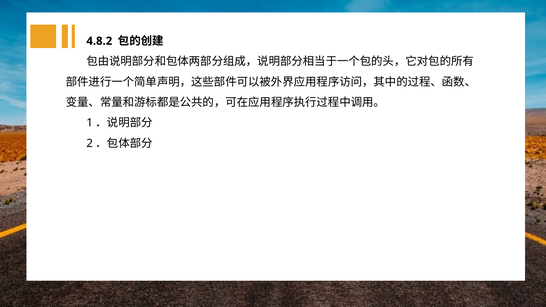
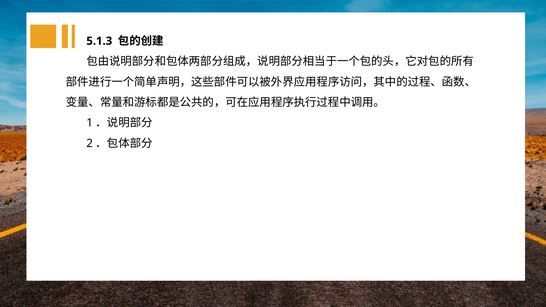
4.8.2: 4.8.2 -> 5.1.3
